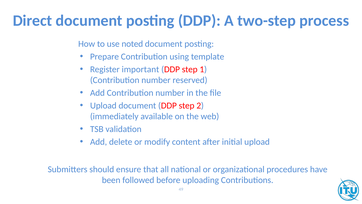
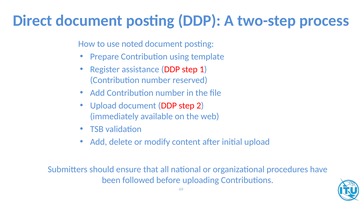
important: important -> assistance
